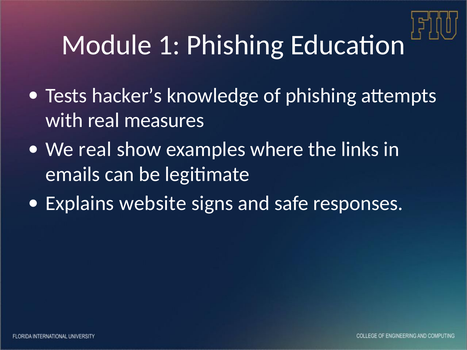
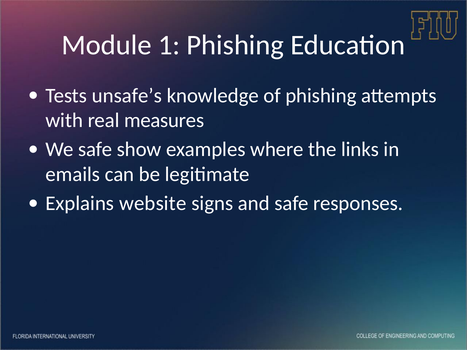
hacker’s: hacker’s -> unsafe’s
We real: real -> safe
